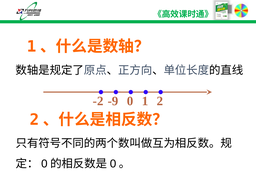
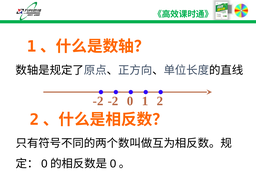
-9 at (113, 101): -9 -> -2
